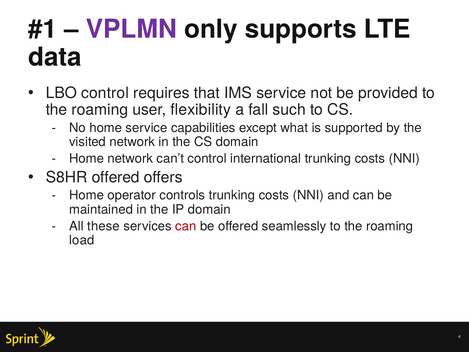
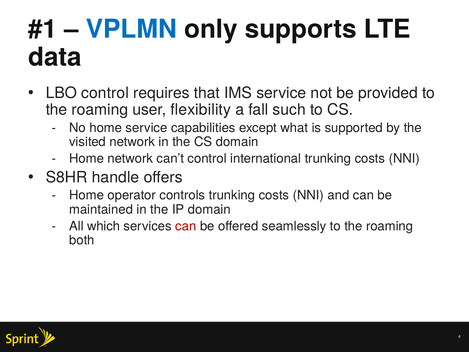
VPLMN colour: purple -> blue
S8HR offered: offered -> handle
these: these -> which
load: load -> both
